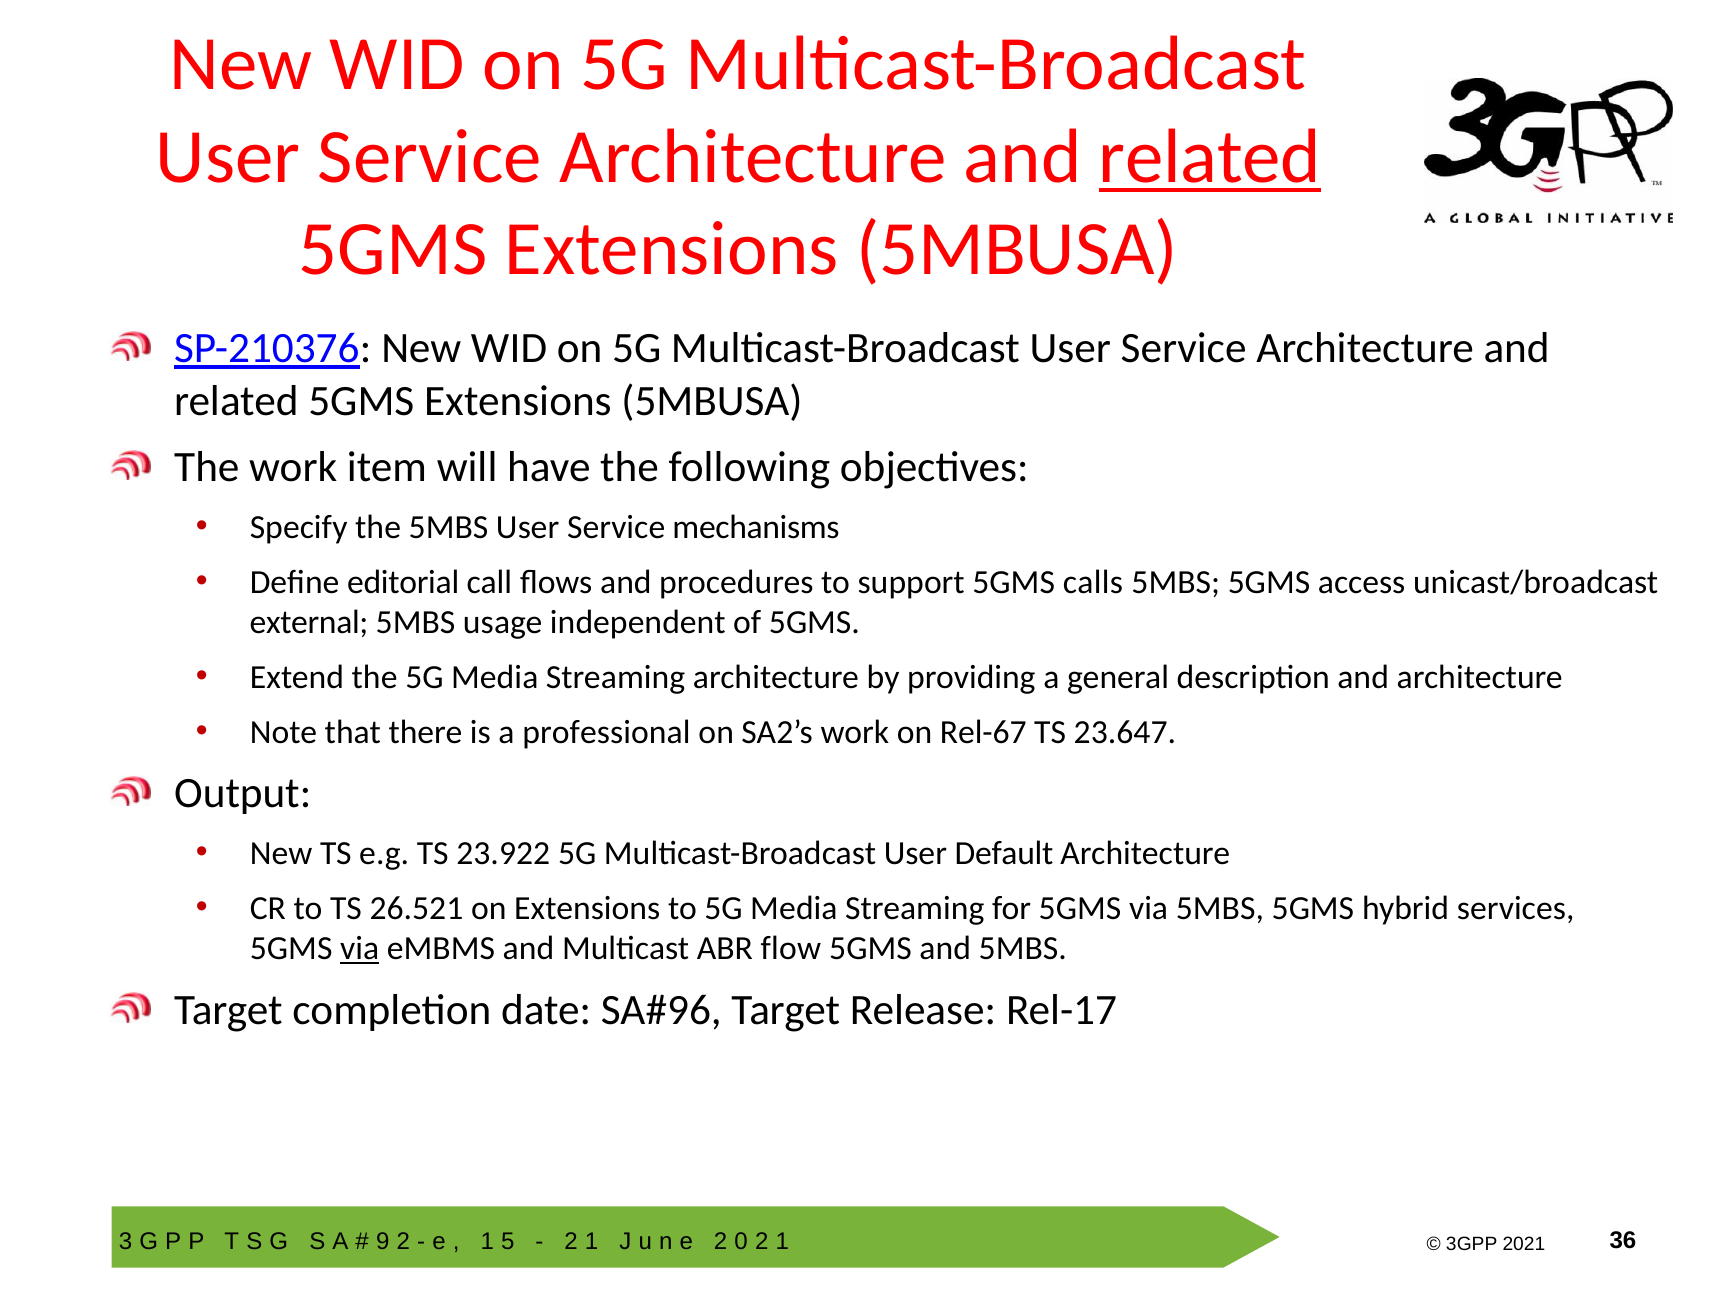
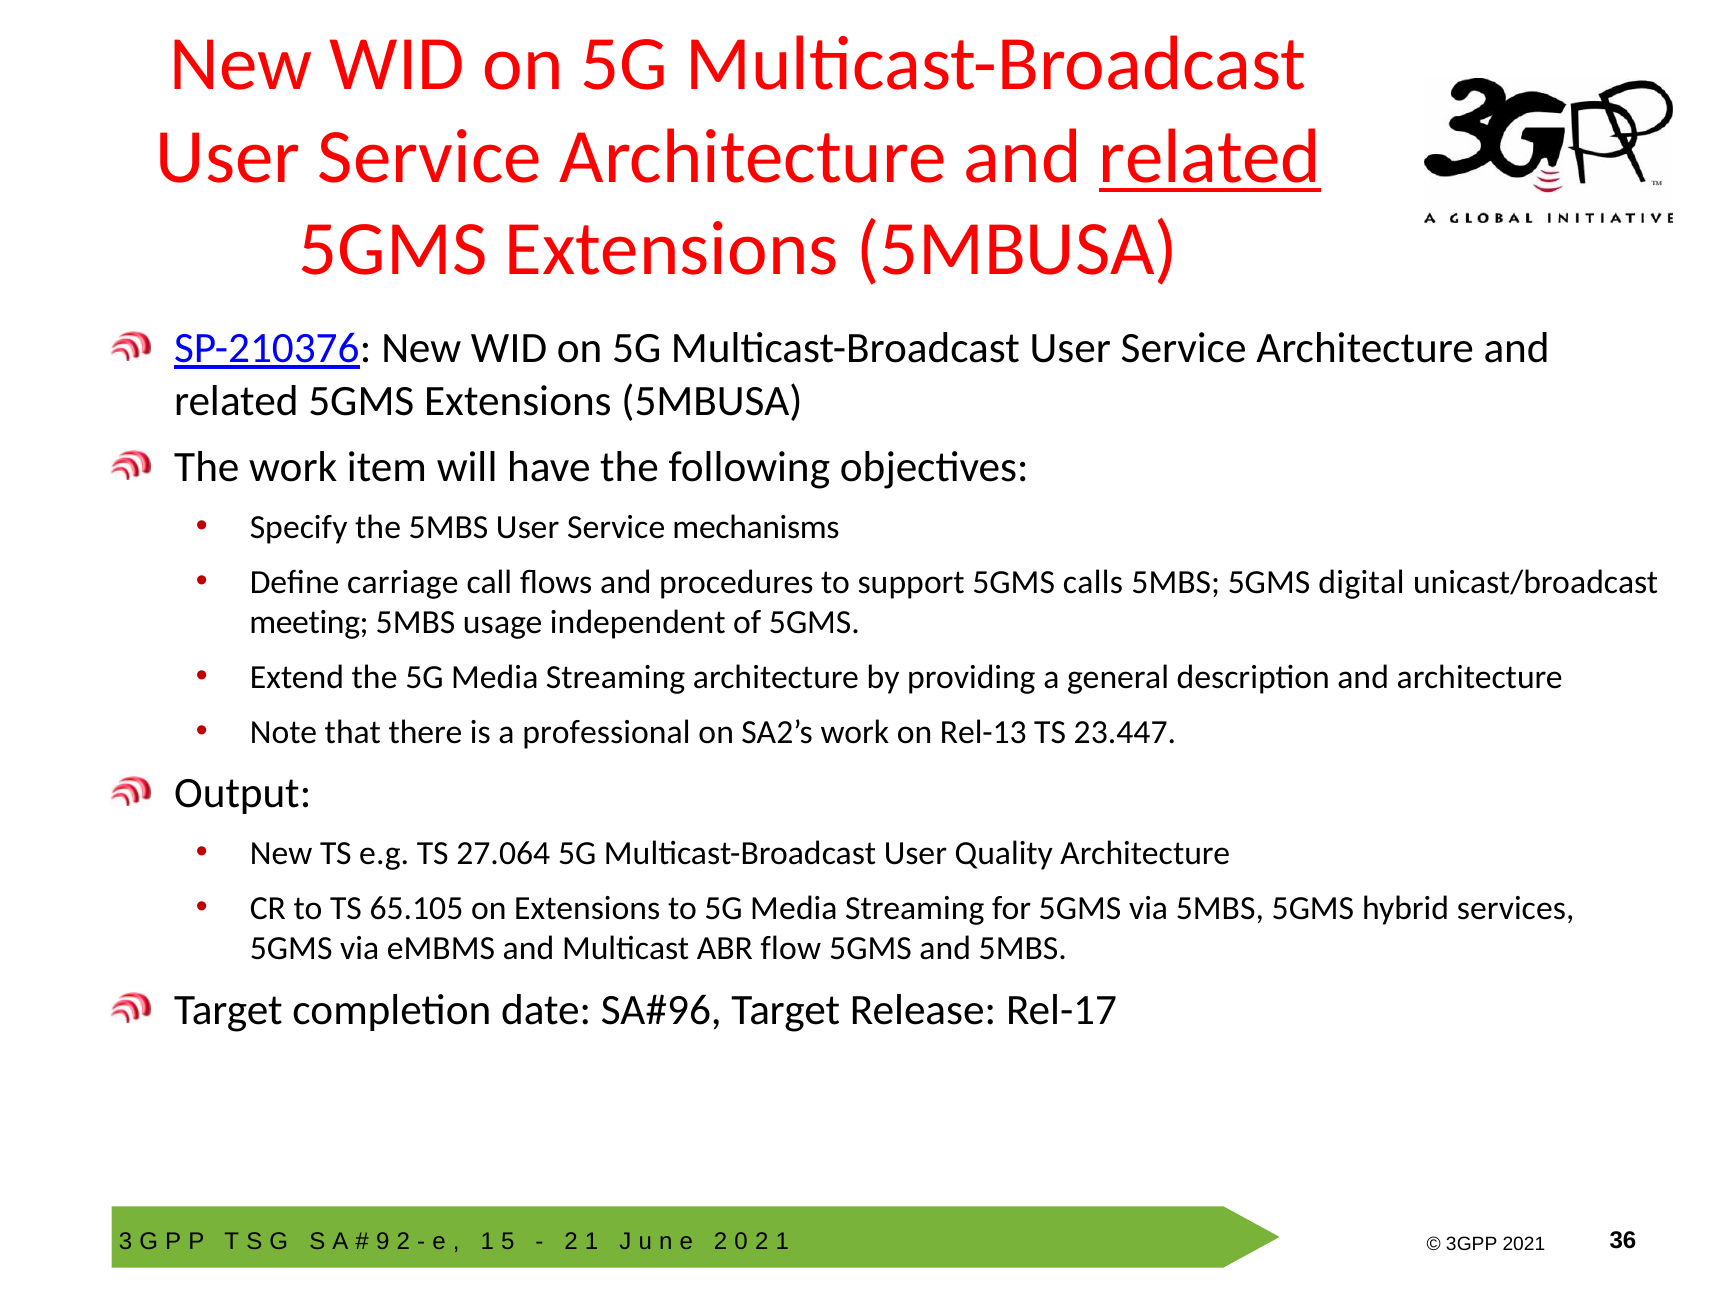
editorial: editorial -> carriage
access: access -> digital
external: external -> meeting
Rel-67: Rel-67 -> Rel-13
23.647: 23.647 -> 23.447
23.922: 23.922 -> 27.064
Default: Default -> Quality
26.521: 26.521 -> 65.105
via at (360, 949) underline: present -> none
